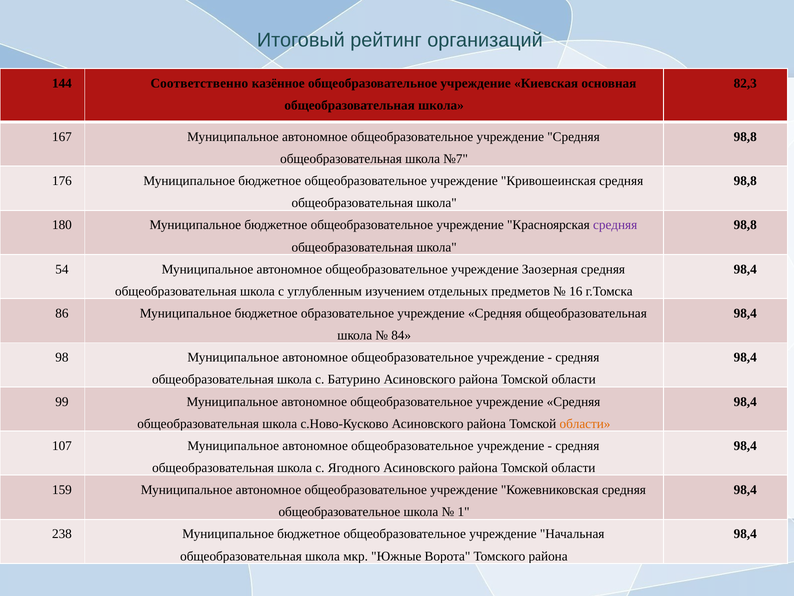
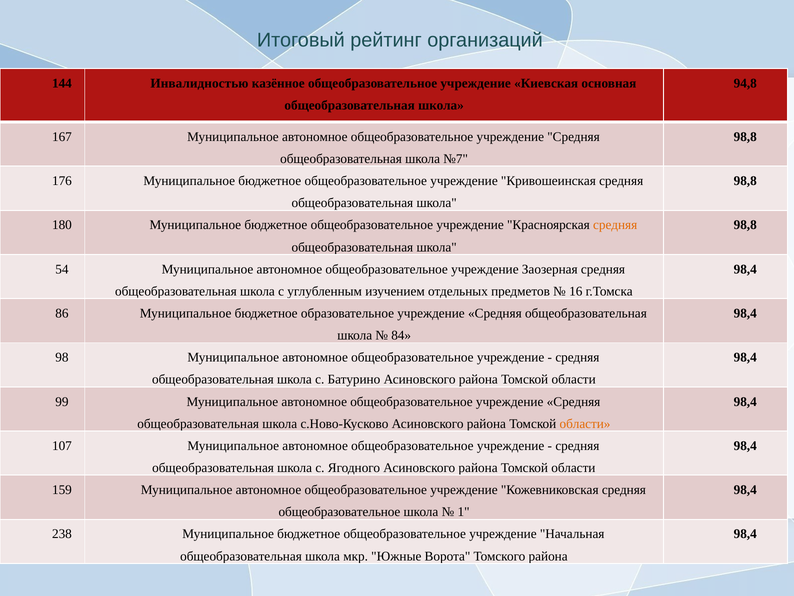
Соответственно: Соответственно -> Инвалидностью
82,3: 82,3 -> 94,8
средняя at (615, 225) colour: purple -> orange
